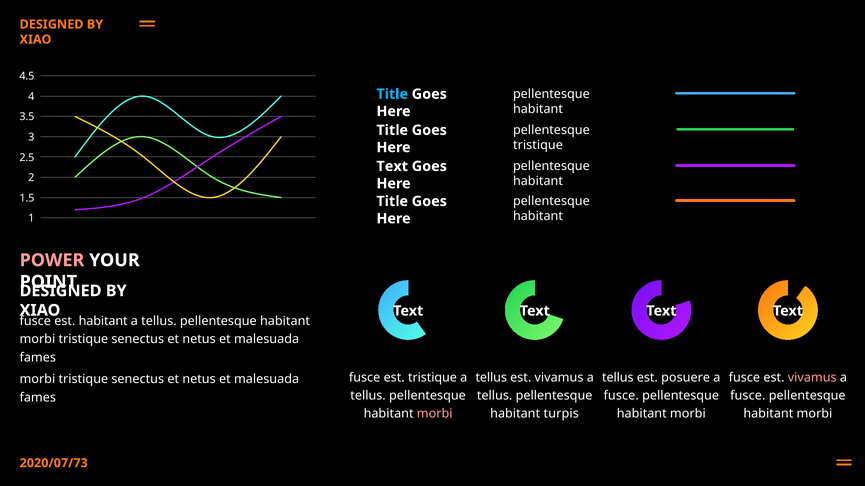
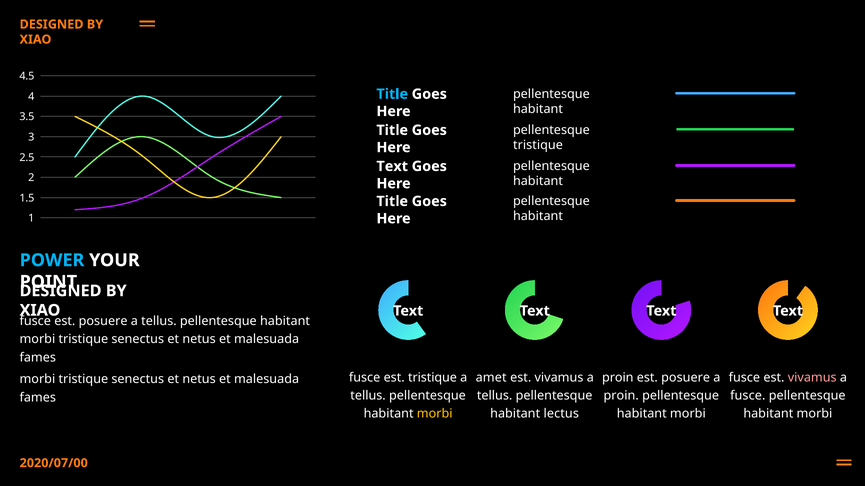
POWER colour: pink -> light blue
habitant at (103, 321): habitant -> posuere
tellus at (491, 378): tellus -> amet
tellus at (618, 378): tellus -> proin
fusce at (621, 396): fusce -> proin
morbi at (435, 414) colour: pink -> yellow
turpis: turpis -> lectus
2020/07/73: 2020/07/73 -> 2020/07/00
